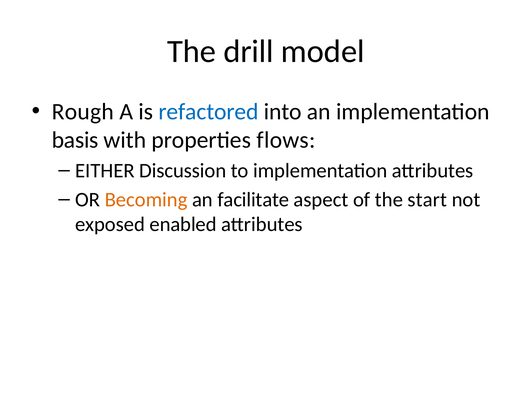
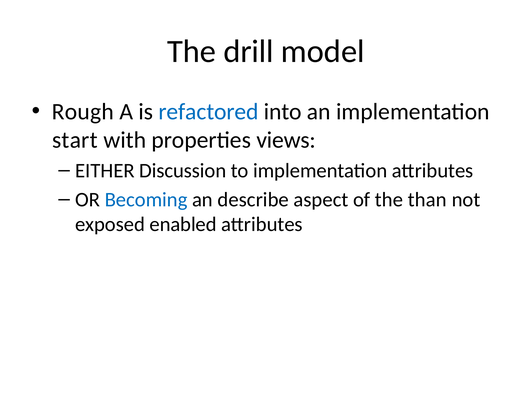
basis: basis -> start
flows: flows -> views
Becoming colour: orange -> blue
facilitate: facilitate -> describe
start: start -> than
